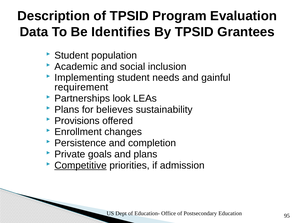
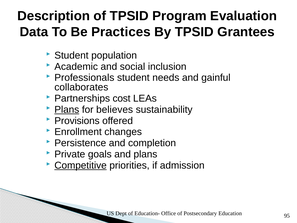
Identifies: Identifies -> Practices
Implementing: Implementing -> Professionals
requirement: requirement -> collaborates
look: look -> cost
Plans at (67, 109) underline: none -> present
